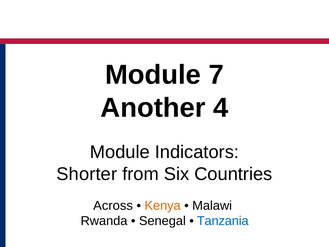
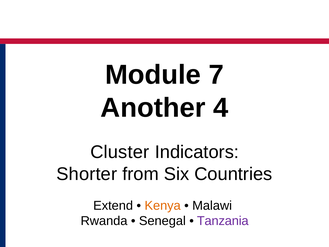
Module at (120, 152): Module -> Cluster
Across: Across -> Extend
Tanzania colour: blue -> purple
